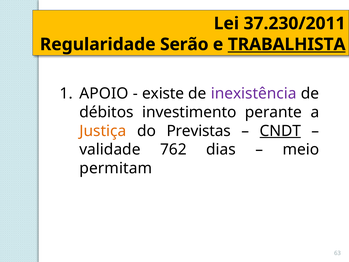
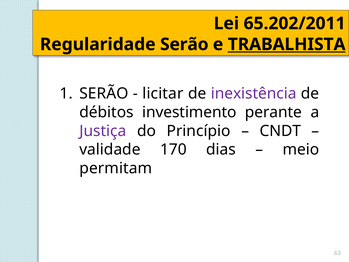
37.230/2011: 37.230/2011 -> 65.202/2011
APOIO at (104, 94): APOIO -> SERÃO
existe: existe -> licitar
Justiça colour: orange -> purple
Previstas: Previstas -> Princípio
CNDT underline: present -> none
762: 762 -> 170
